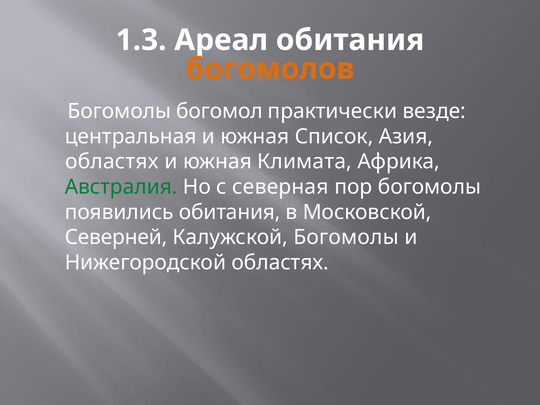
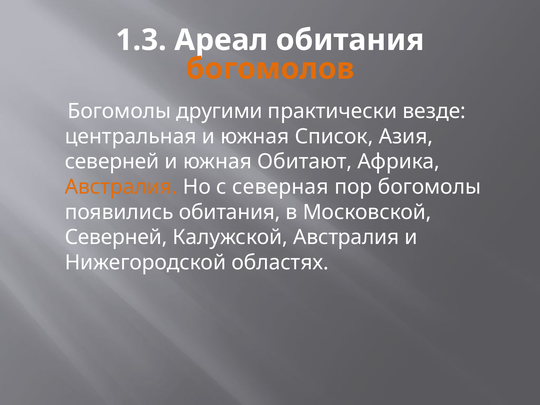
богомол: богомол -> другими
областях at (112, 162): областях -> северней
Климата: Климата -> Обитают
Австралия at (121, 187) colour: green -> orange
Калужской Богомолы: Богомолы -> Австралия
